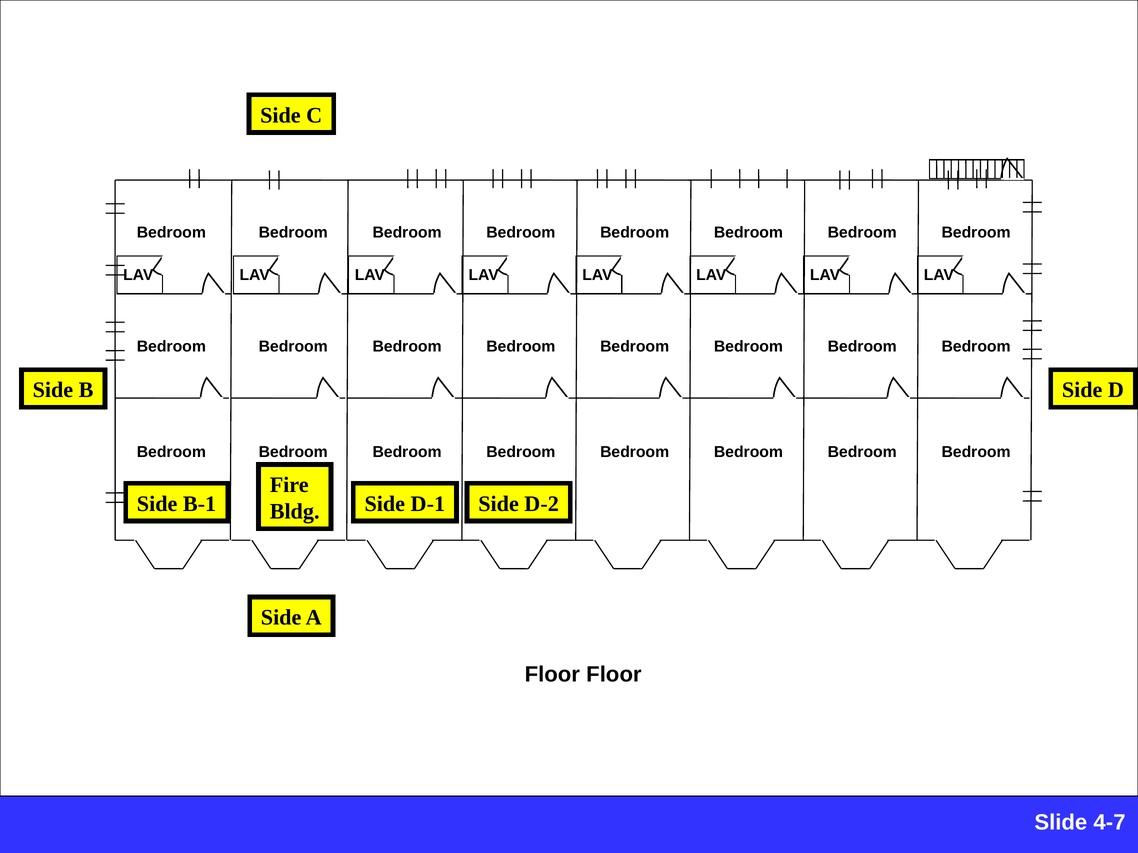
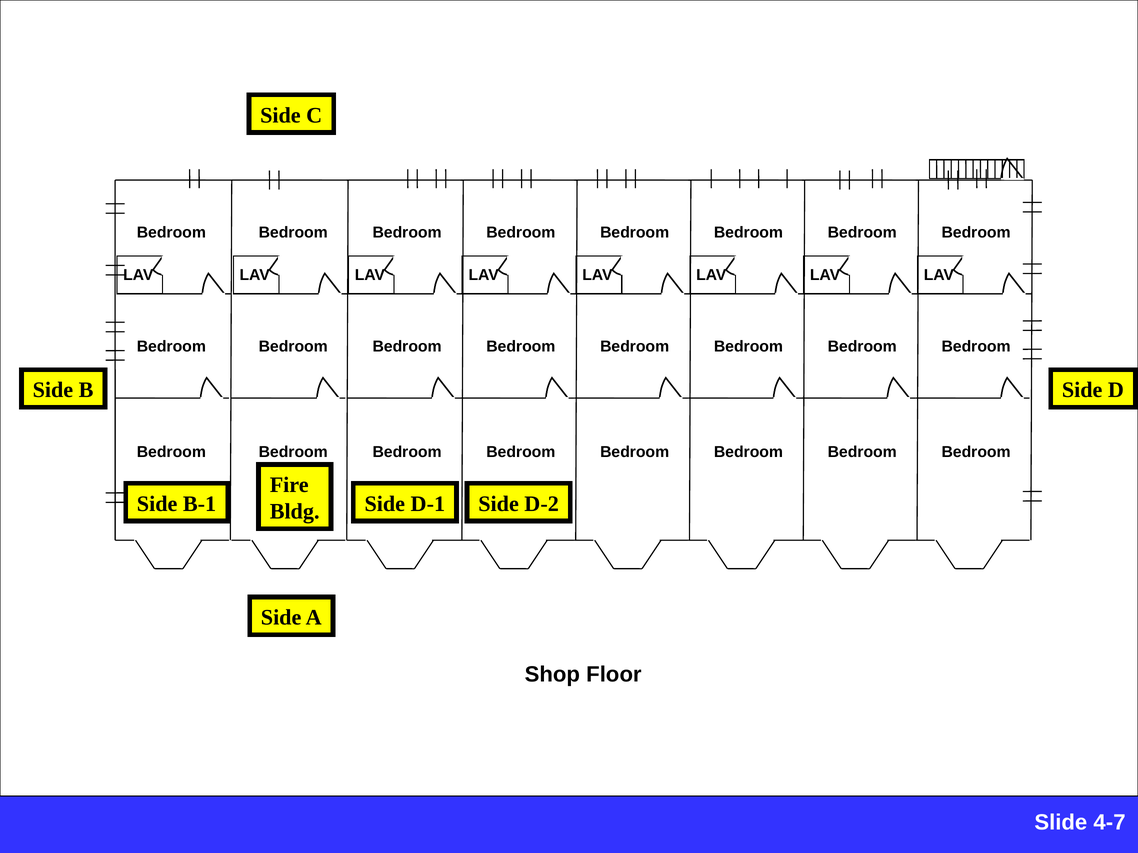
Floor at (552, 675): Floor -> Shop
